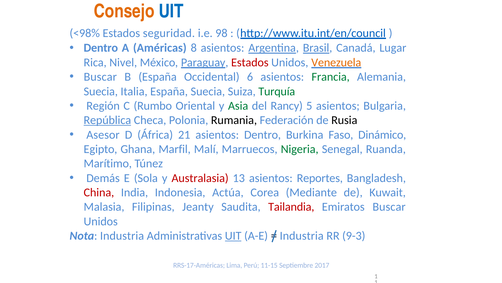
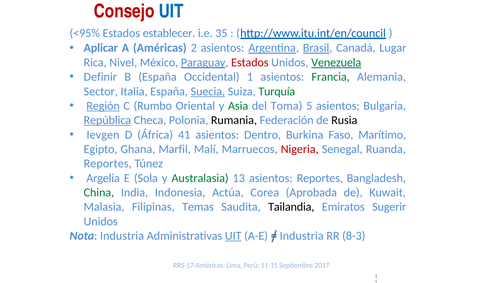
Consejo colour: orange -> red
<98%: <98% -> <95%
seguridad: seguridad -> establecer
98: 98 -> 35
Dentro at (101, 48): Dentro -> Aplicar
8: 8 -> 2
Venezuela colour: orange -> green
Buscar at (100, 77): Buscar -> Definir
Occidental 6: 6 -> 1
Suecia at (101, 91): Suecia -> Sector
Suecia at (208, 91) underline: none -> present
Región underline: none -> present
Rancy: Rancy -> Toma
Asesor: Asesor -> Ievgen
21: 21 -> 41
Dinámico: Dinámico -> Marítimo
Nigeria colour: green -> red
Marítimo at (108, 163): Marítimo -> Reportes
Demás: Demás -> Argelia
Australasia colour: red -> green
China colour: red -> green
Mediante: Mediante -> Aprobada
Jeanty: Jeanty -> Temas
Tailandia colour: red -> black
Emiratos Buscar: Buscar -> Sugerir
9-3: 9-3 -> 8-3
